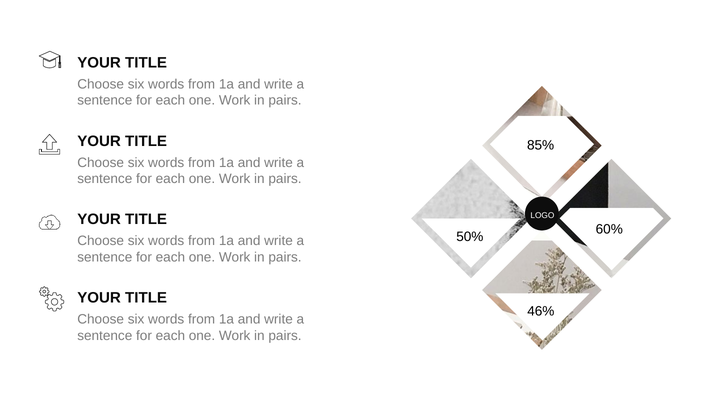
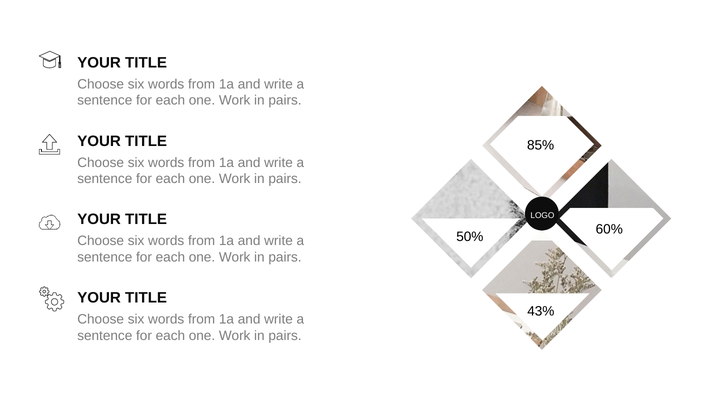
46%: 46% -> 43%
